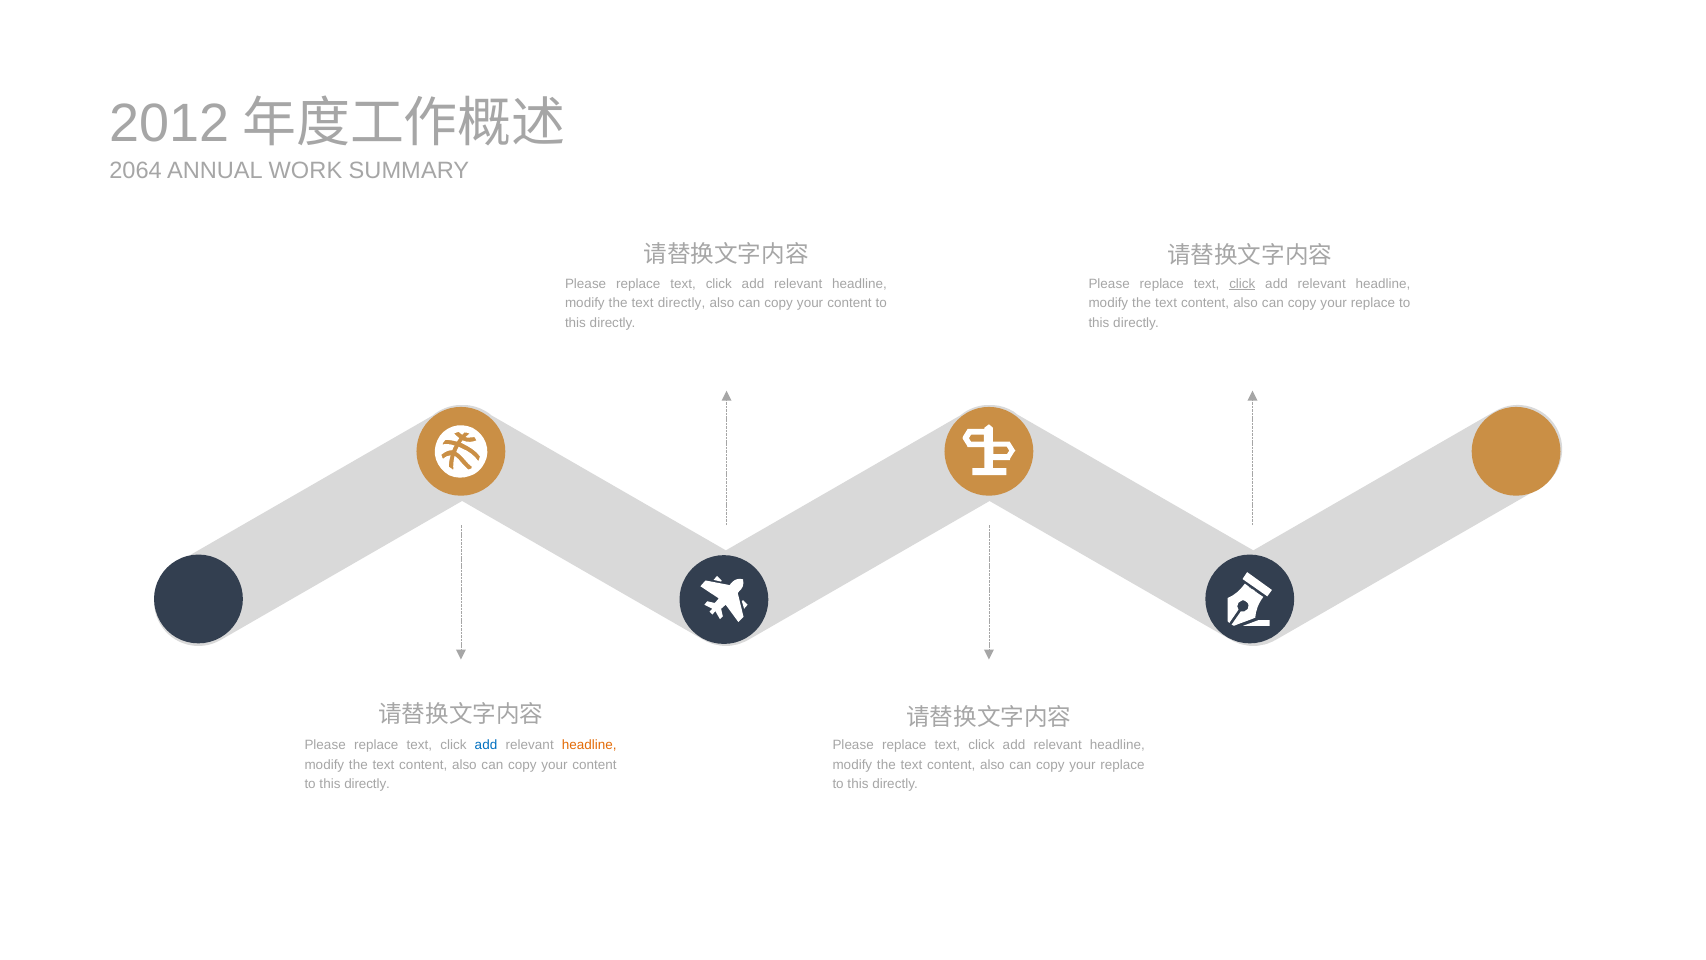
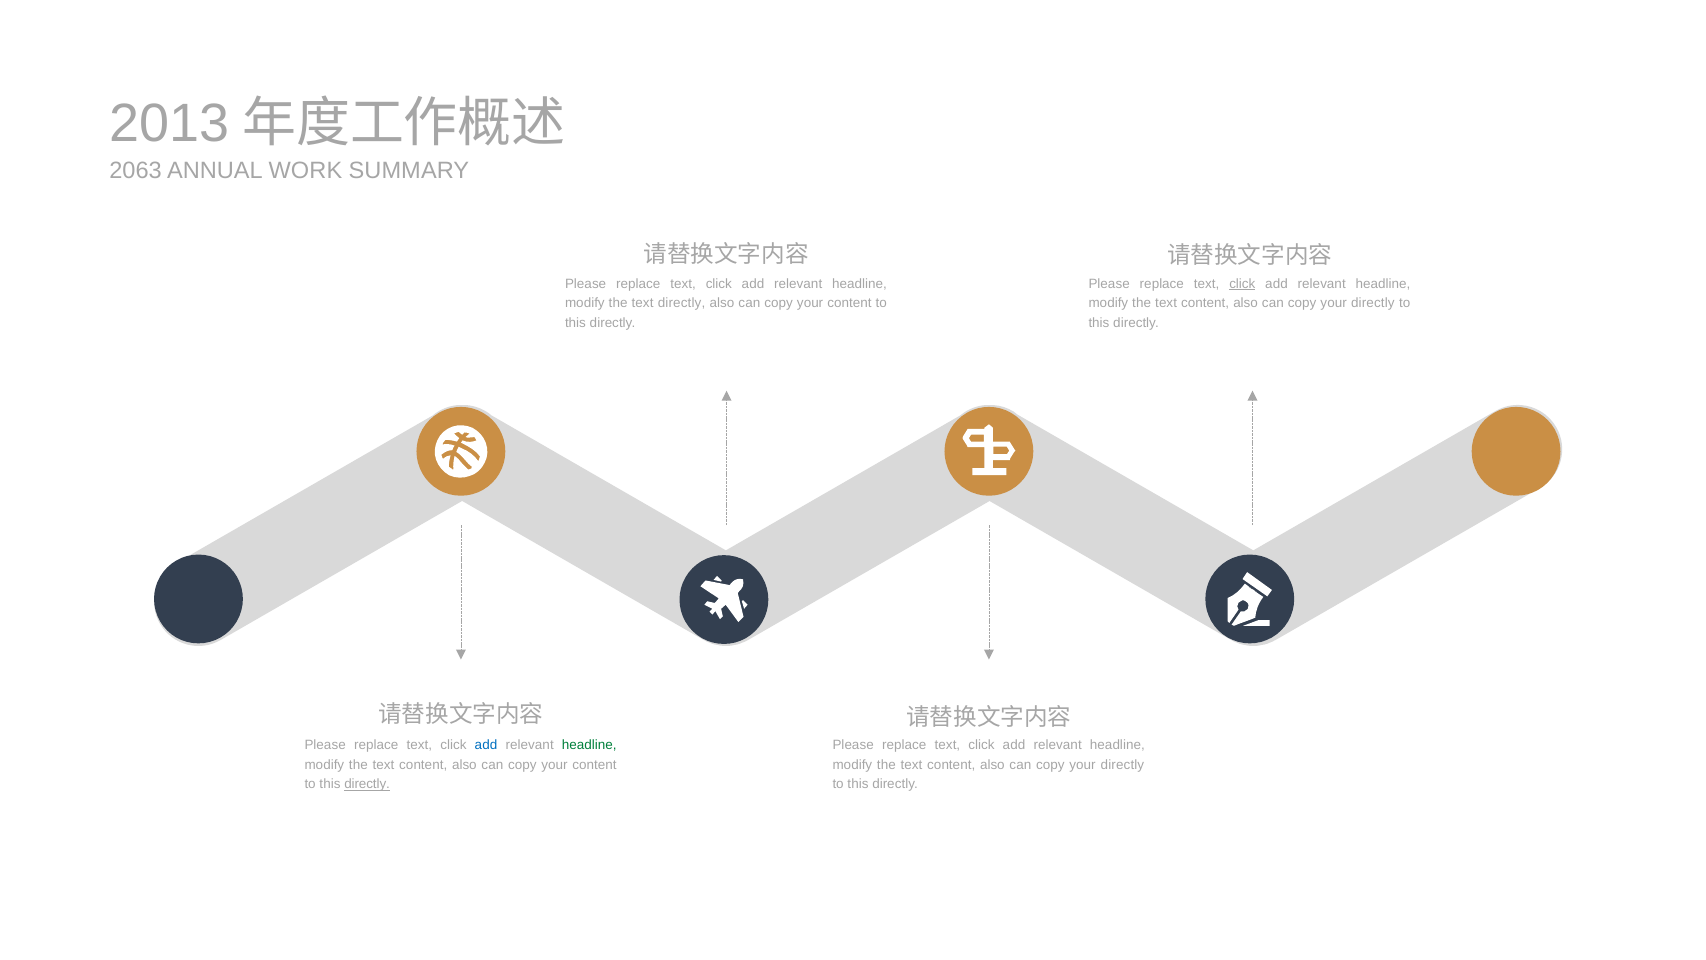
2012: 2012 -> 2013
2064: 2064 -> 2063
replace at (1373, 303): replace -> directly
headline at (589, 745) colour: orange -> green
replace at (1123, 764): replace -> directly
directly at (367, 784) underline: none -> present
